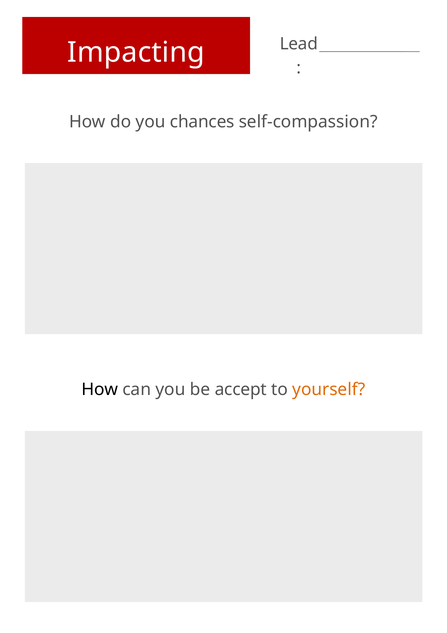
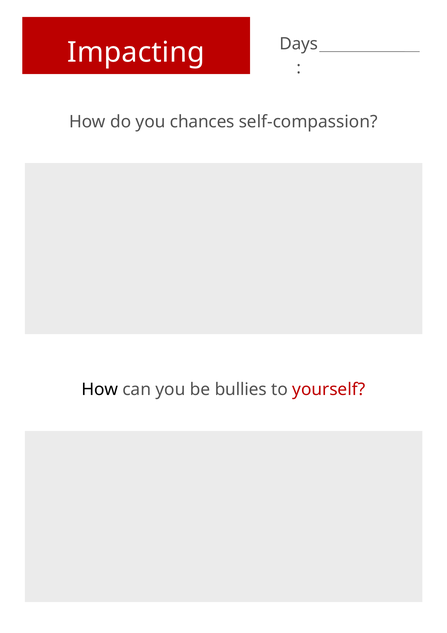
Lead: Lead -> Days
accept: accept -> bullies
yourself colour: orange -> red
